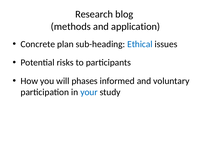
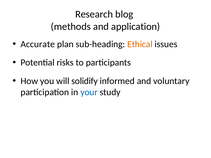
Concrete: Concrete -> Accurate
Ethical colour: blue -> orange
phases: phases -> solidify
